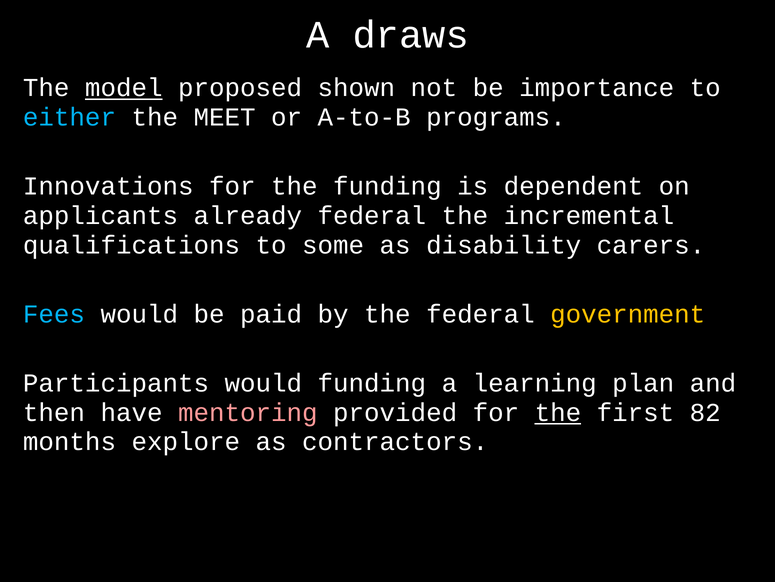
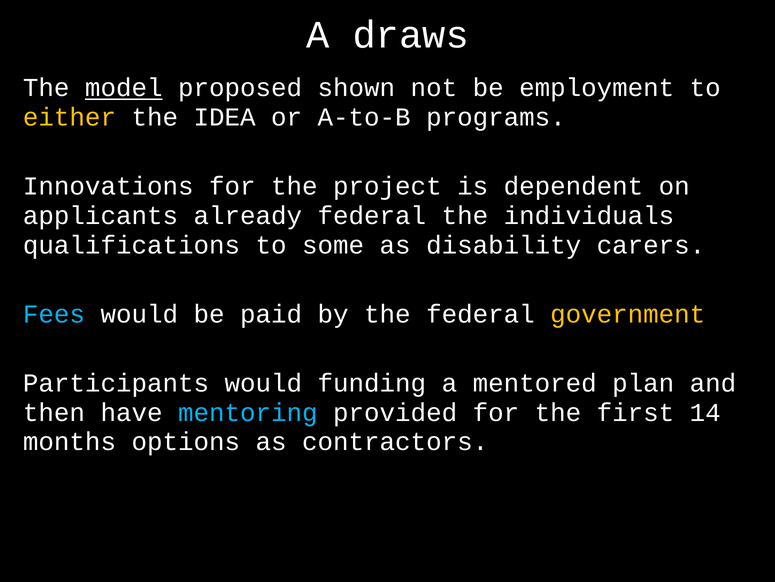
importance: importance -> employment
either colour: light blue -> yellow
MEET: MEET -> IDEA
the funding: funding -> project
incremental: incremental -> individuals
learning: learning -> mentored
mentoring colour: pink -> light blue
the at (558, 412) underline: present -> none
82: 82 -> 14
explore: explore -> options
